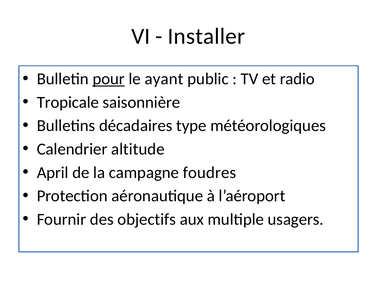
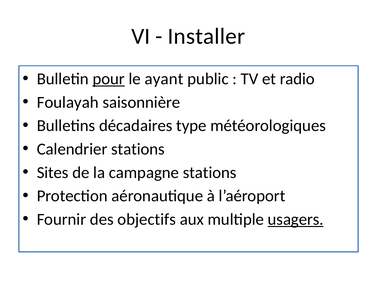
Tropicale: Tropicale -> Foulayah
Calendrier altitude: altitude -> stations
April: April -> Sites
campagne foudres: foudres -> stations
usagers underline: none -> present
